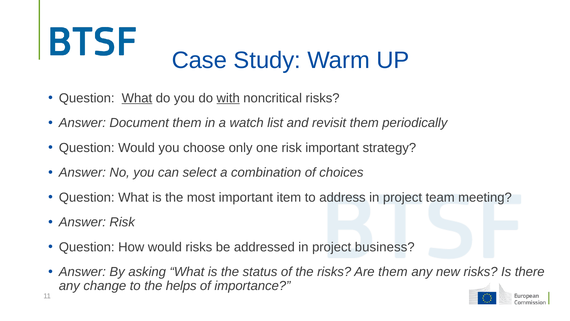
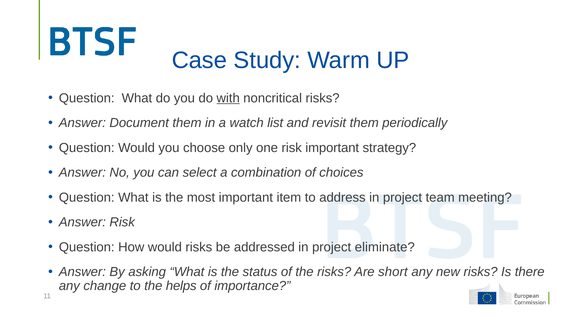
What at (137, 98) underline: present -> none
business: business -> eliminate
Are them: them -> short
